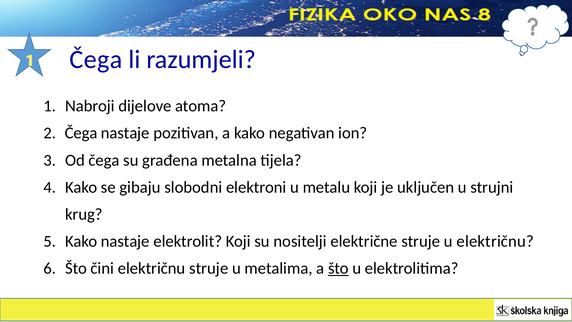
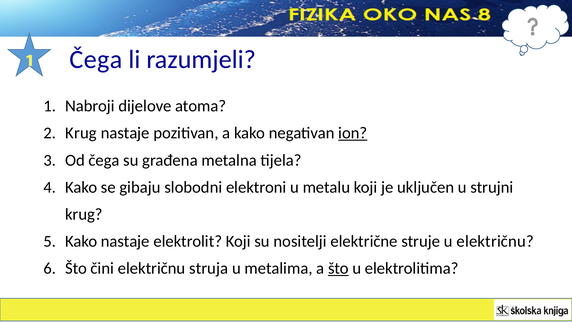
Čega at (81, 133): Čega -> Krug
ion underline: none -> present
električnu struje: struje -> struja
